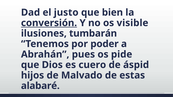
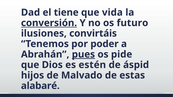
justo: justo -> tiene
bien: bien -> vida
visible: visible -> futuro
tumbarán: tumbarán -> convirtáis
pues underline: none -> present
cuero: cuero -> estén
